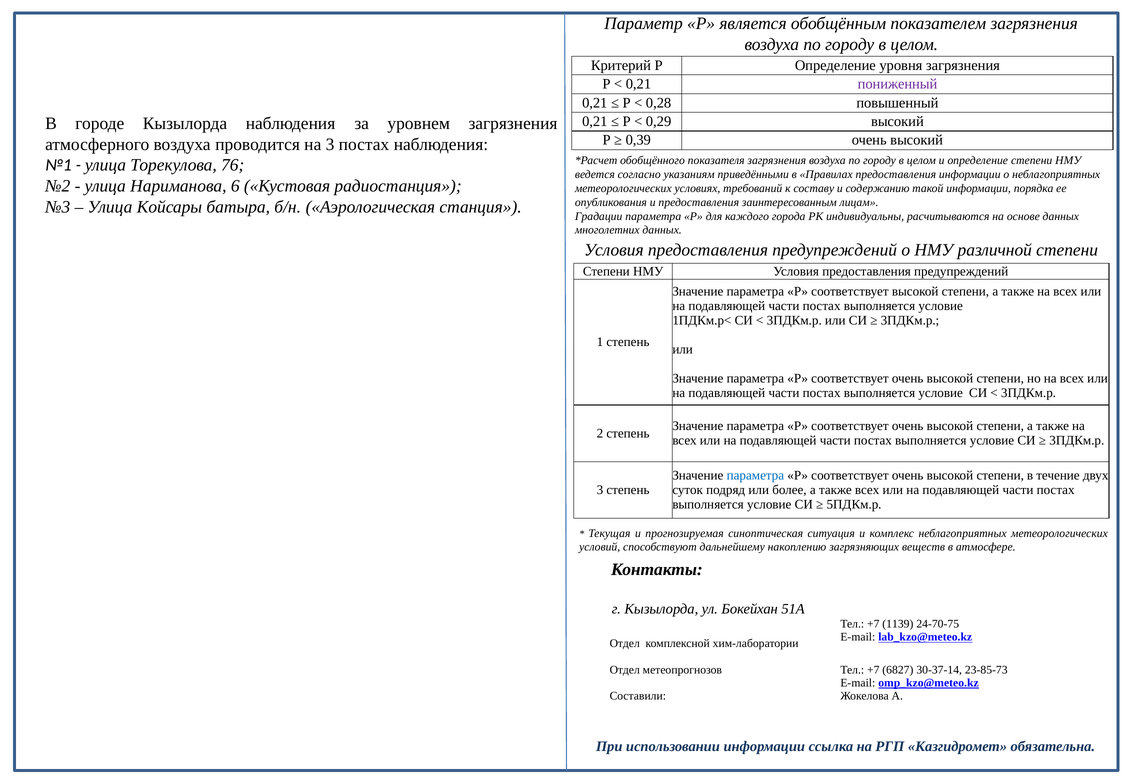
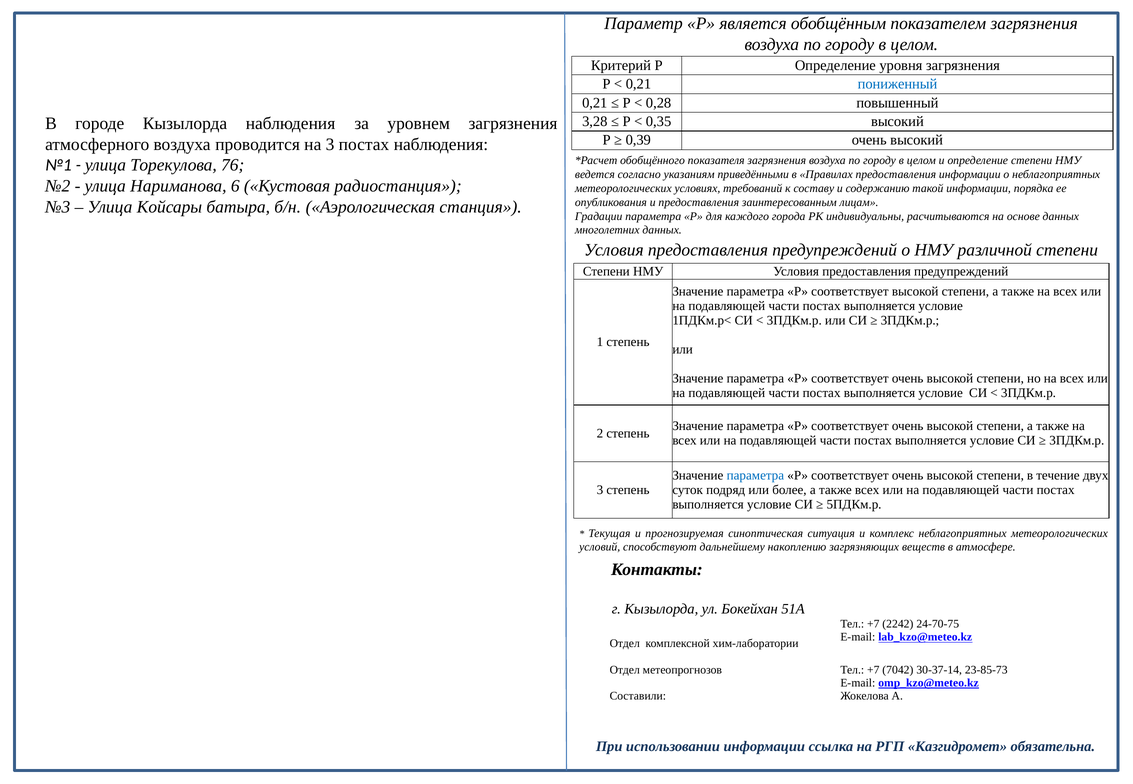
пониженный colour: purple -> blue
0,21 at (595, 122): 0,21 -> 3,28
0,29: 0,29 -> 0,35
1139: 1139 -> 2242
6827: 6827 -> 7042
